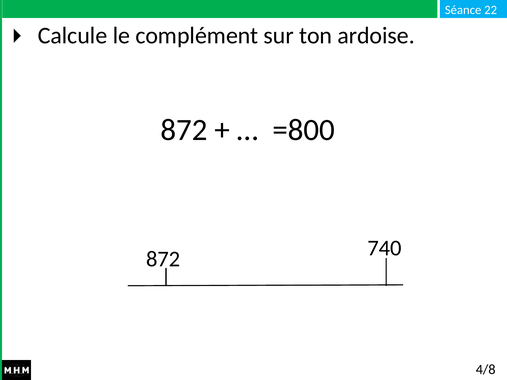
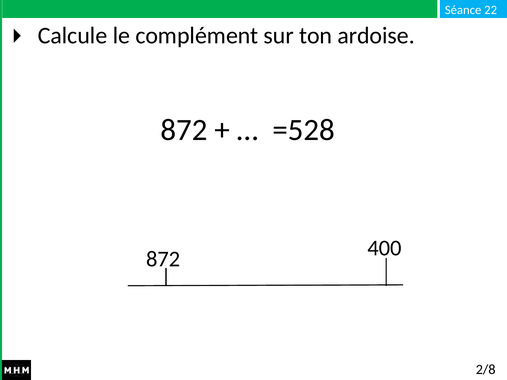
=800: =800 -> =528
740: 740 -> 400
4/8: 4/8 -> 2/8
